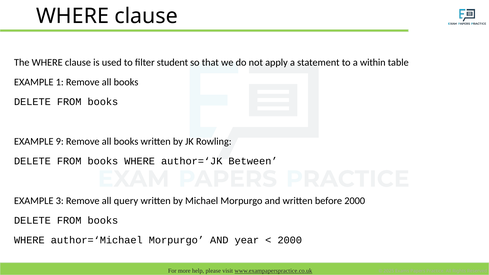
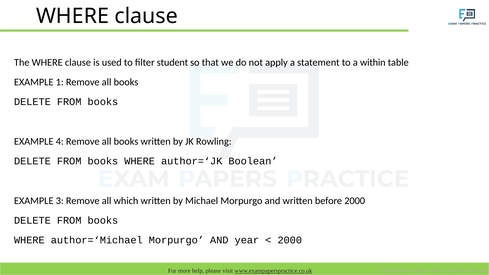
9: 9 -> 4
Between: Between -> Boolean
query: query -> which
